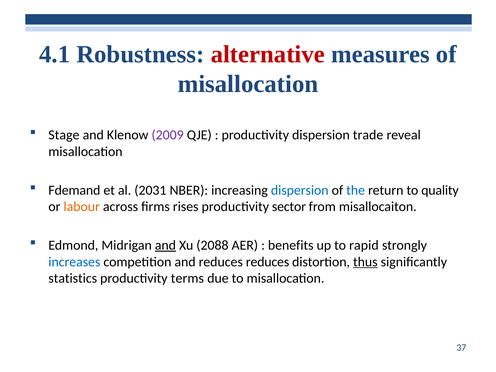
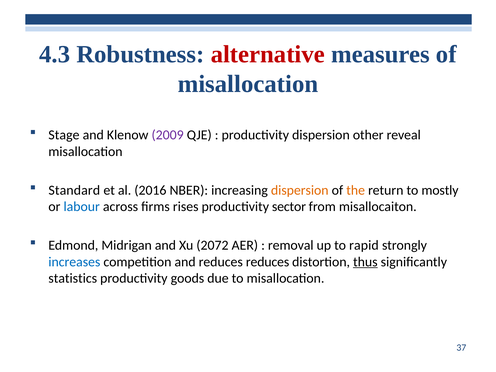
4.1: 4.1 -> 4.3
trade: trade -> other
Fdemand: Fdemand -> Standard
2031: 2031 -> 2016
dispersion at (300, 190) colour: blue -> orange
the colour: blue -> orange
quality: quality -> mostly
labour colour: orange -> blue
and at (165, 245) underline: present -> none
2088: 2088 -> 2072
benefits: benefits -> removal
terms: terms -> goods
